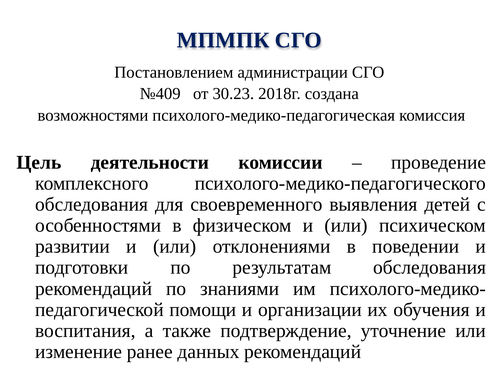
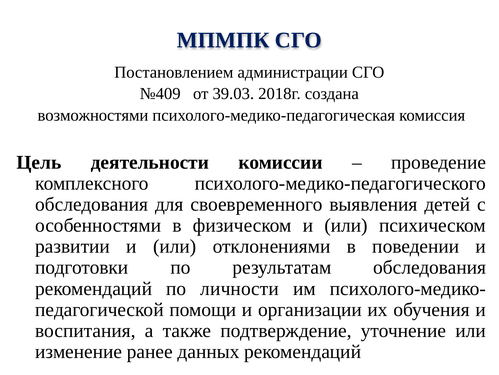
30.23: 30.23 -> 39.03
знаниями: знаниями -> личности
